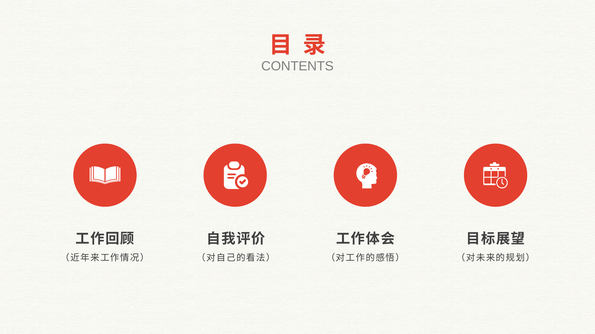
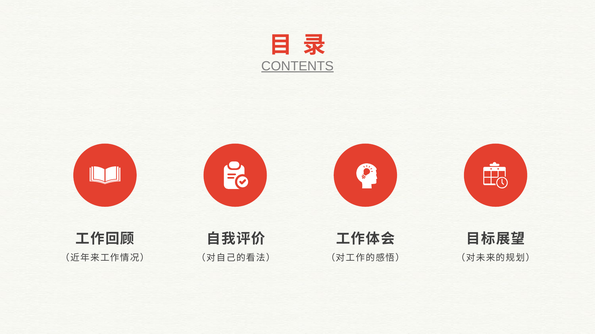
CONTENTS underline: none -> present
